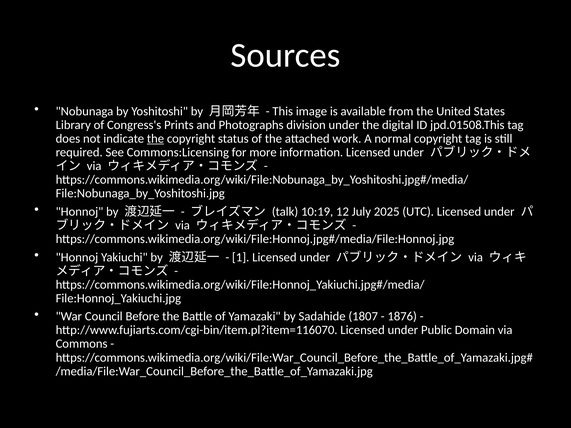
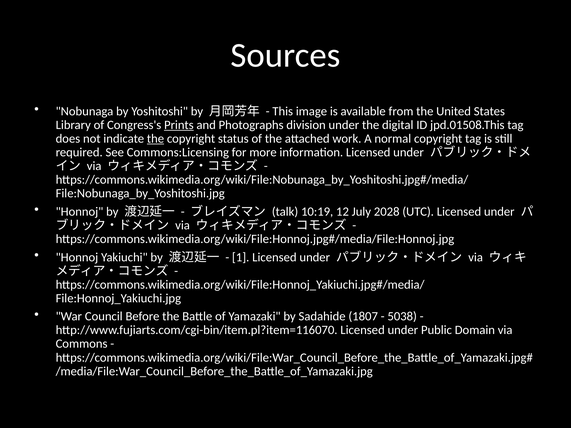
Prints underline: none -> present
2025: 2025 -> 2028
1876: 1876 -> 5038
